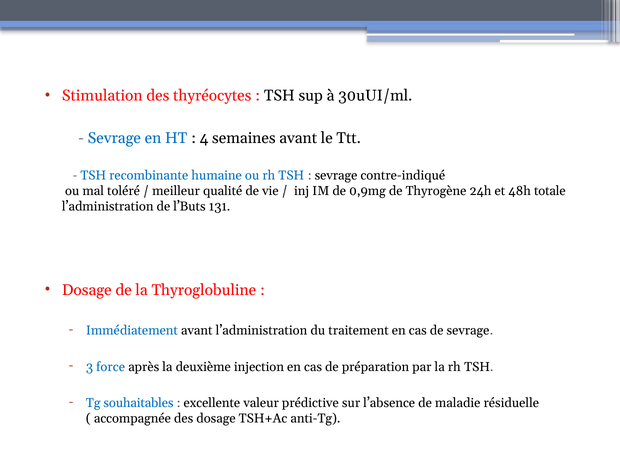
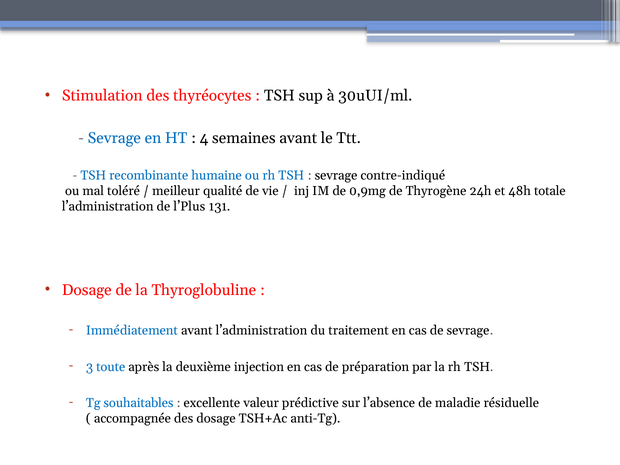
l’Buts: l’Buts -> l’Plus
force: force -> toute
